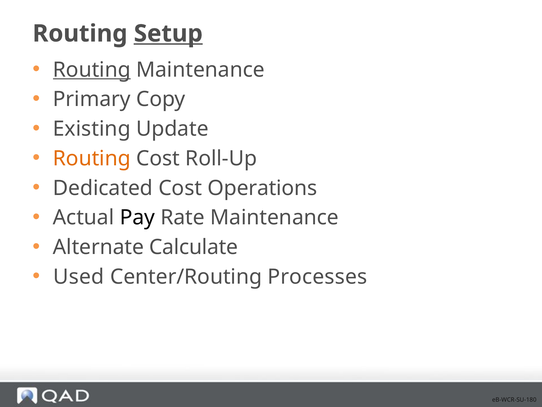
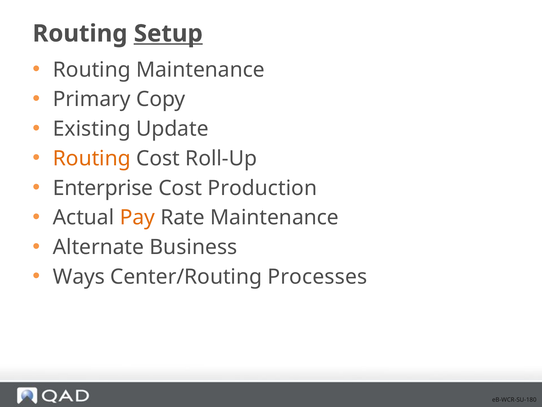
Routing at (92, 70) underline: present -> none
Dedicated: Dedicated -> Enterprise
Operations: Operations -> Production
Pay colour: black -> orange
Calculate: Calculate -> Business
Used: Used -> Ways
